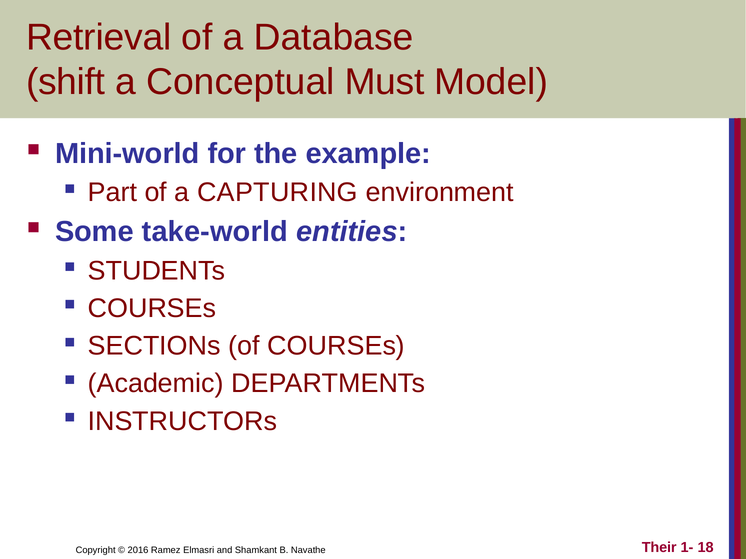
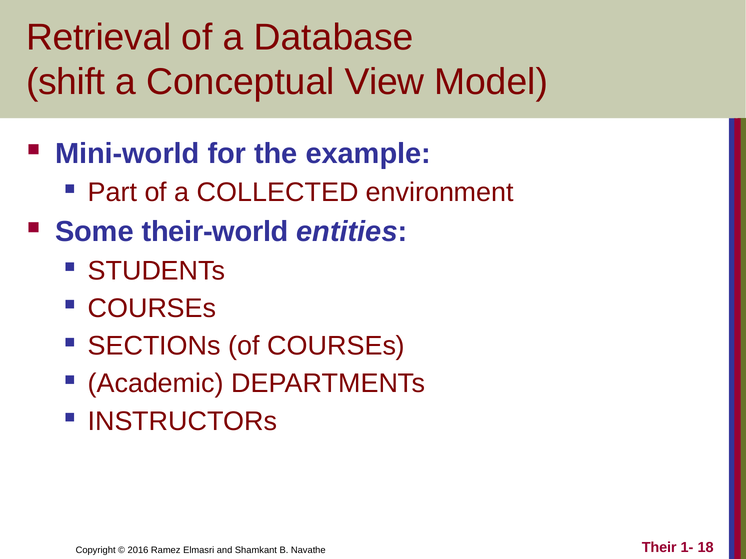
Must: Must -> View
CAPTURING: CAPTURING -> COLLECTED
take-world: take-world -> their-world
